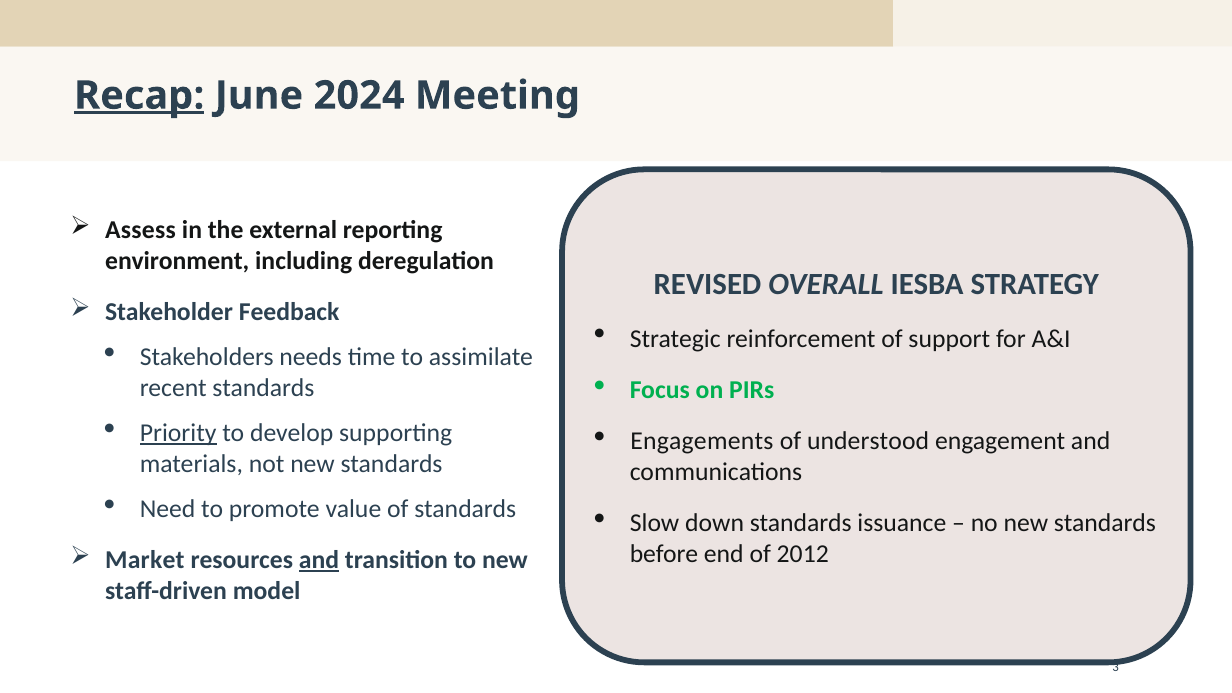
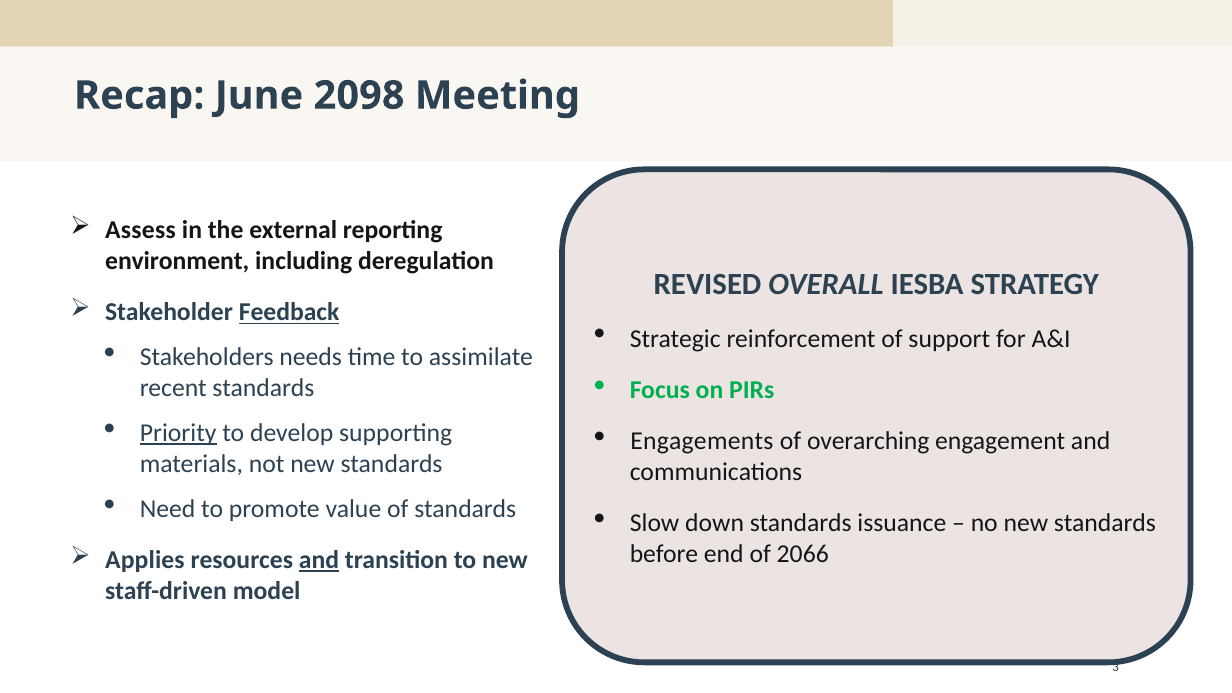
Recap underline: present -> none
2024: 2024 -> 2098
Feedback underline: none -> present
understood: understood -> overarching
2012: 2012 -> 2066
Market: Market -> Applies
